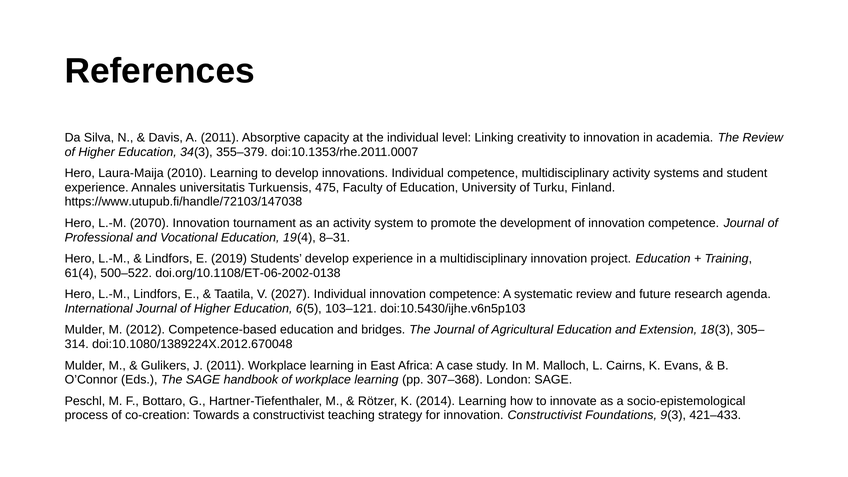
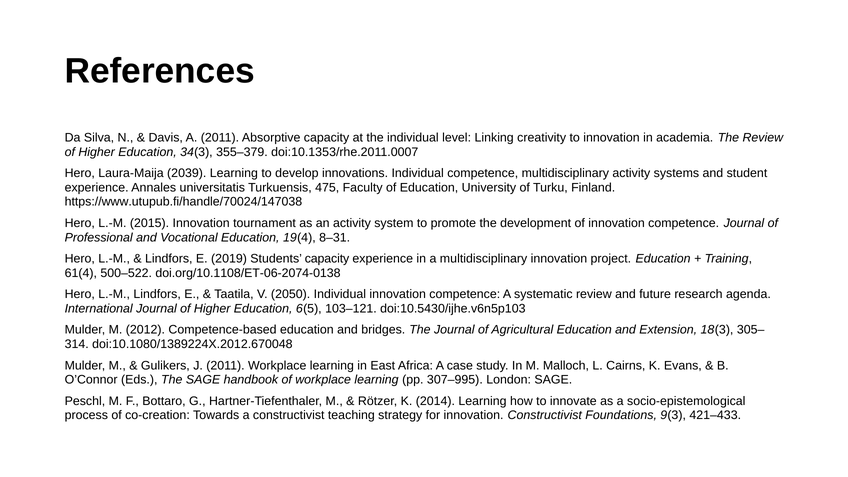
2010: 2010 -> 2039
https://www.utupub.fi/handle/72103/147038: https://www.utupub.fi/handle/72103/147038 -> https://www.utupub.fi/handle/70024/147038
2070: 2070 -> 2015
Students develop: develop -> capacity
doi.org/10.1108/ET-06-2002-0138: doi.org/10.1108/ET-06-2002-0138 -> doi.org/10.1108/ET-06-2074-0138
2027: 2027 -> 2050
307–368: 307–368 -> 307–995
